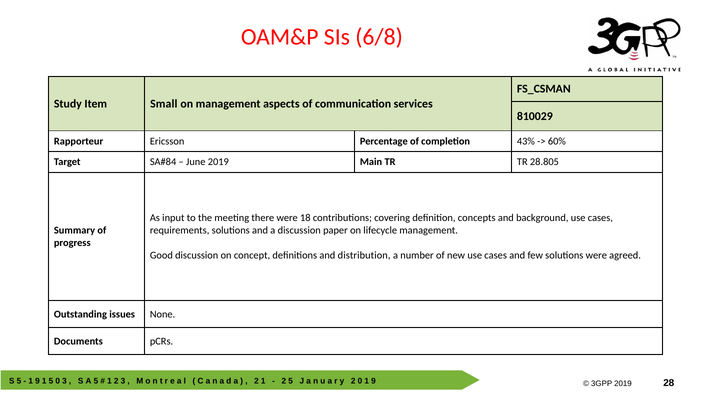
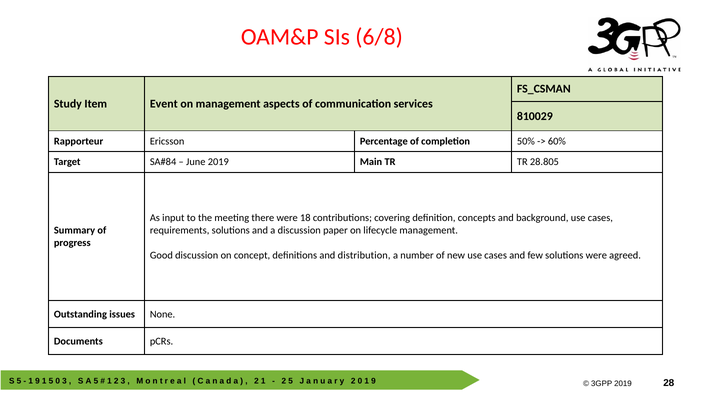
Small: Small -> Event
43%: 43% -> 50%
